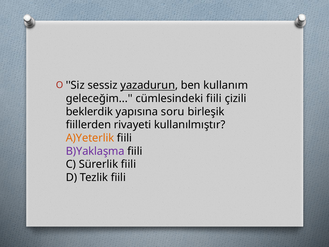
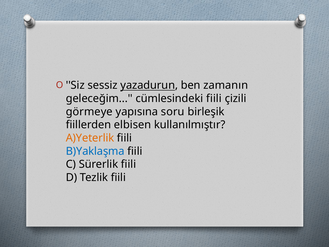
kullanım: kullanım -> zamanın
beklerdik: beklerdik -> görmeye
rivayeti: rivayeti -> elbisen
B)Yaklaşma colour: purple -> blue
